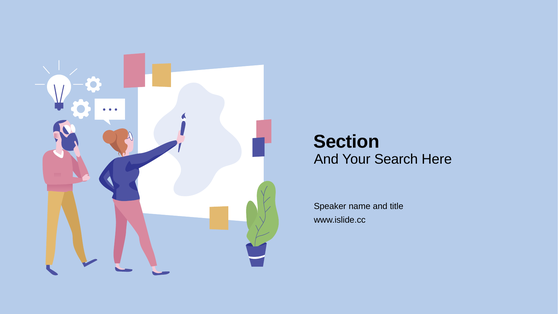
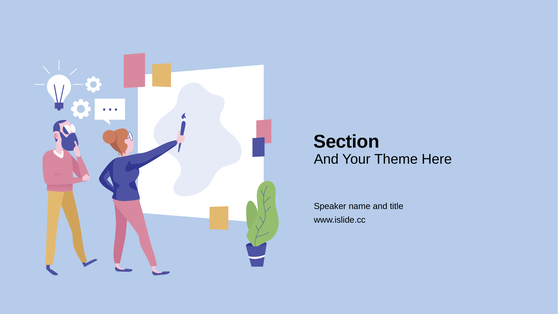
Search: Search -> Theme
